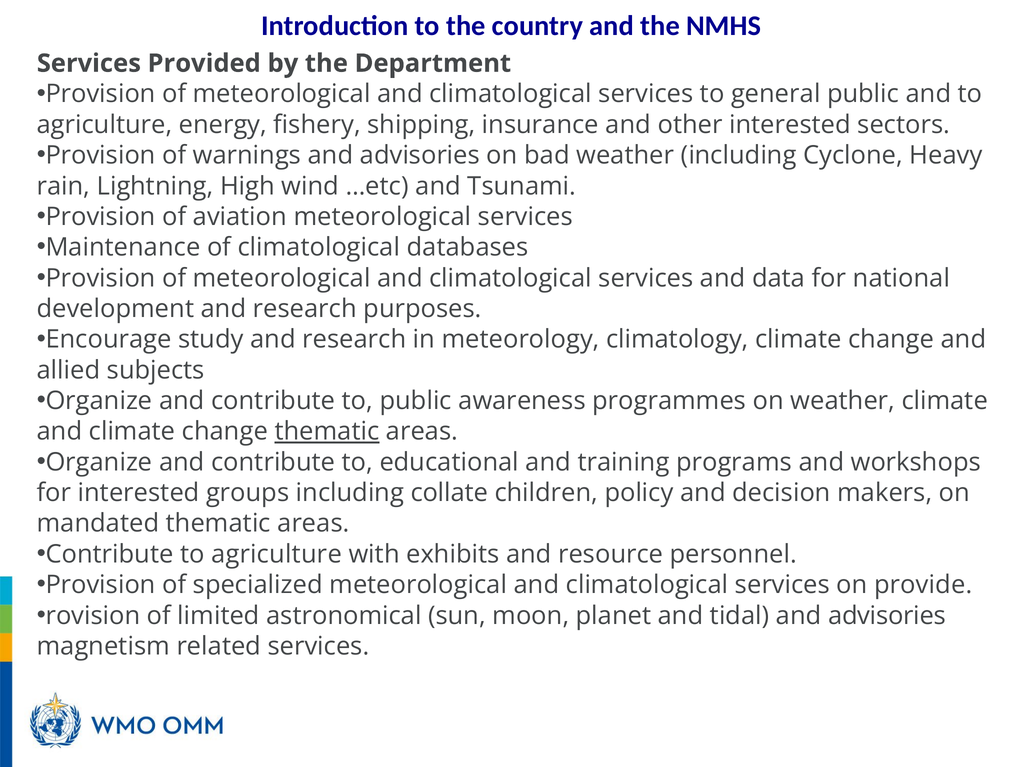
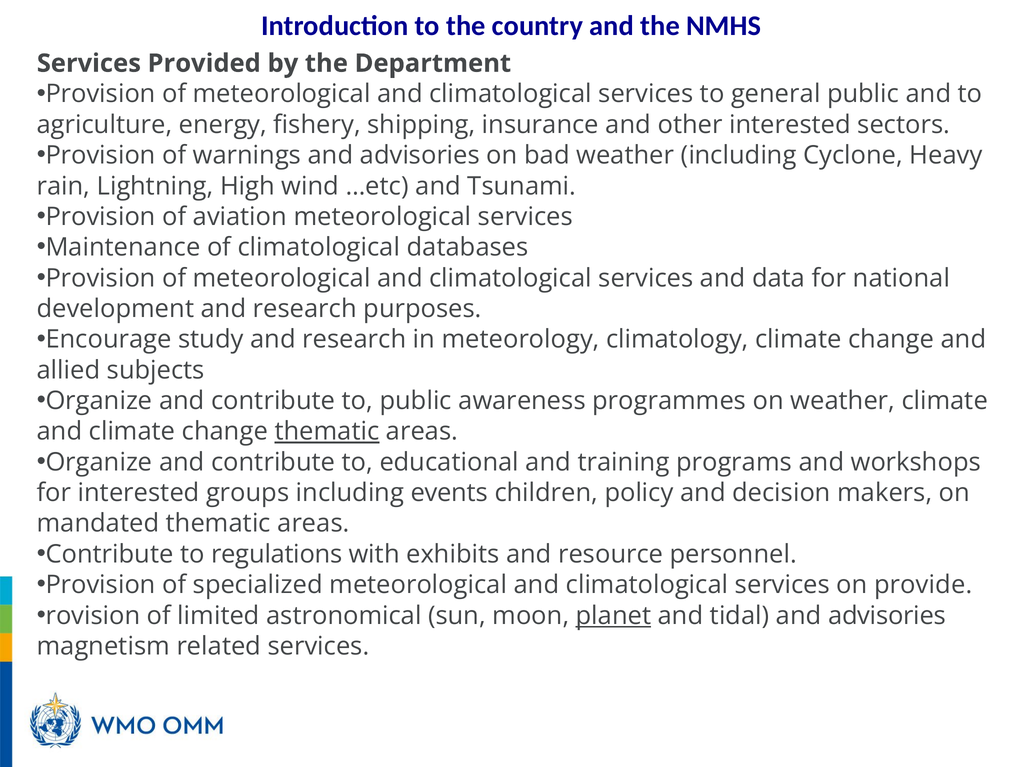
collate: collate -> events
Contribute to agriculture: agriculture -> regulations
planet underline: none -> present
